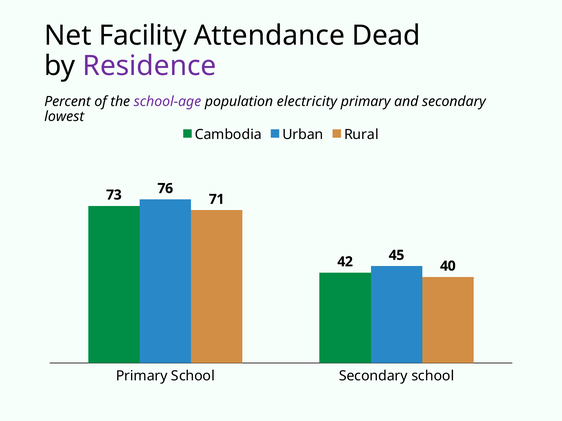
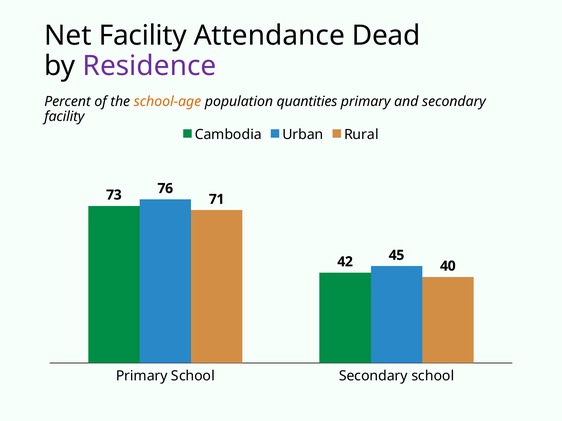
school-age colour: purple -> orange
electricity: electricity -> quantities
lowest at (64, 117): lowest -> facility
